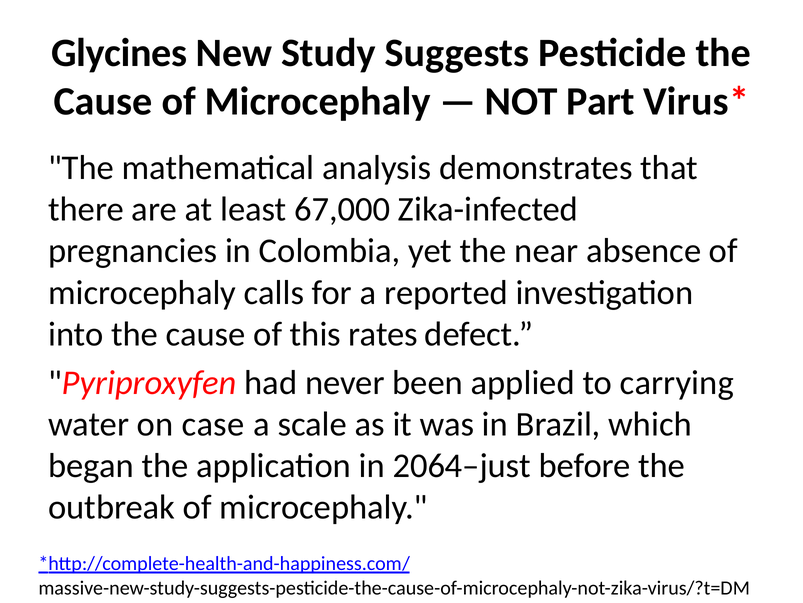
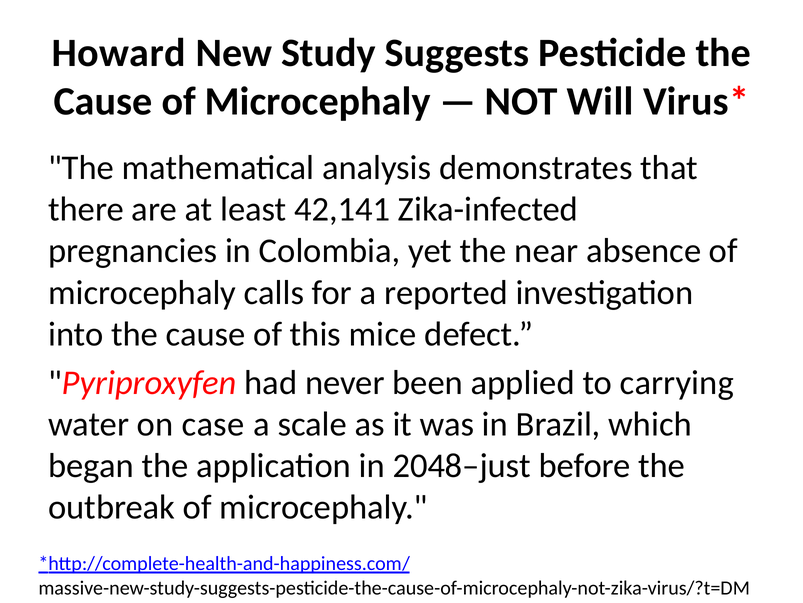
Glycines: Glycines -> Howard
Part: Part -> Will
67,000: 67,000 -> 42,141
rates: rates -> mice
2064–just: 2064–just -> 2048–just
